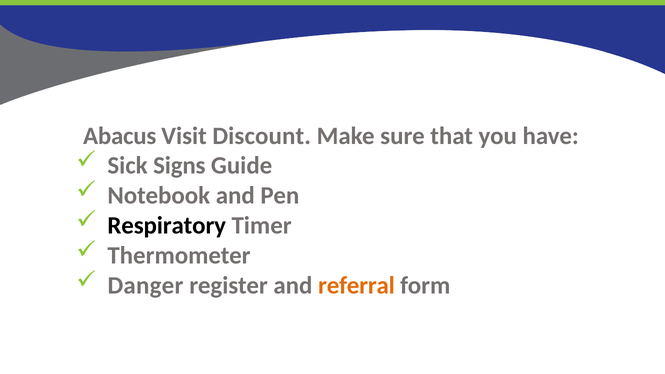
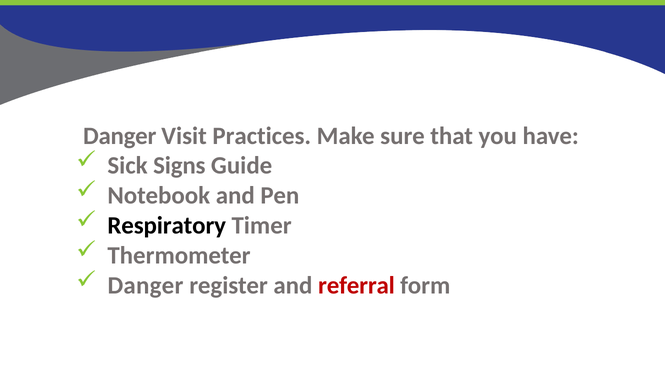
Abacus at (120, 136): Abacus -> Danger
Discount: Discount -> Practices
referral colour: orange -> red
